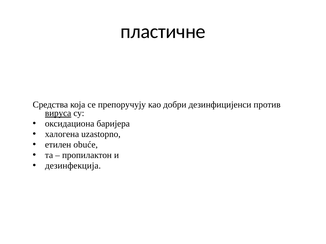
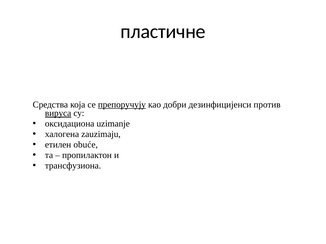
препоручују underline: none -> present
баријера: баријера -> uzimanje
uzastopno: uzastopno -> zauzimaju
дезинфекција: дезинфекција -> трансфузиона
